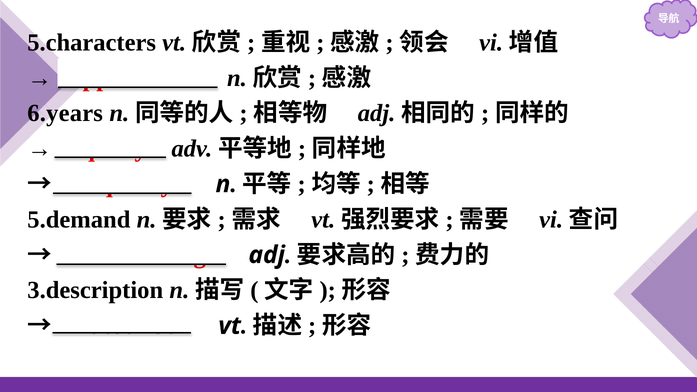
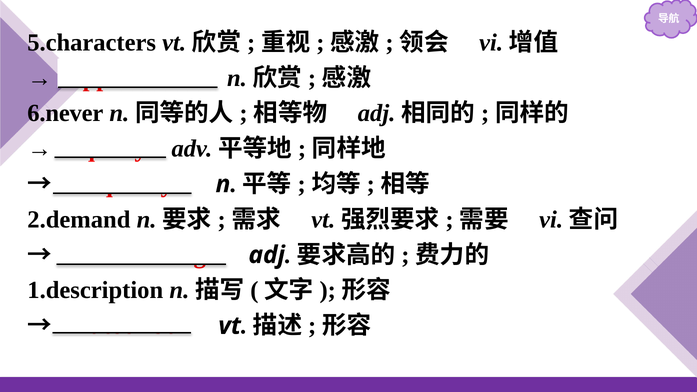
6.years: 6.years -> 6.never
5.demand: 5.demand -> 2.demand
3.description: 3.description -> 1.description
